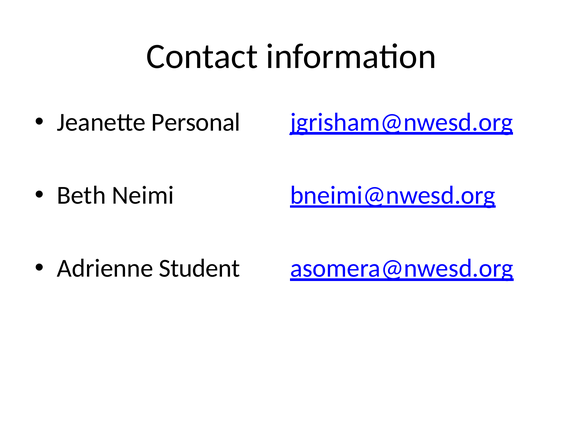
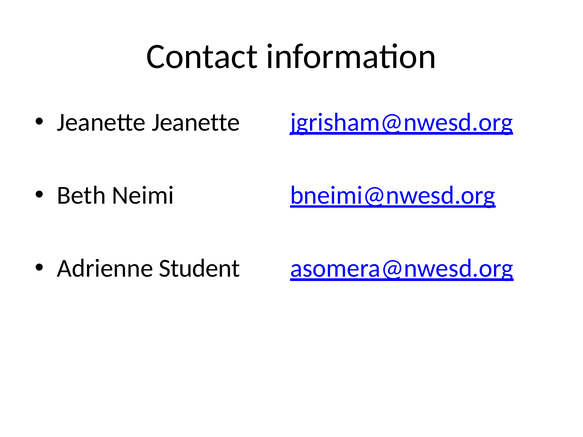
Jeanette Personal: Personal -> Jeanette
